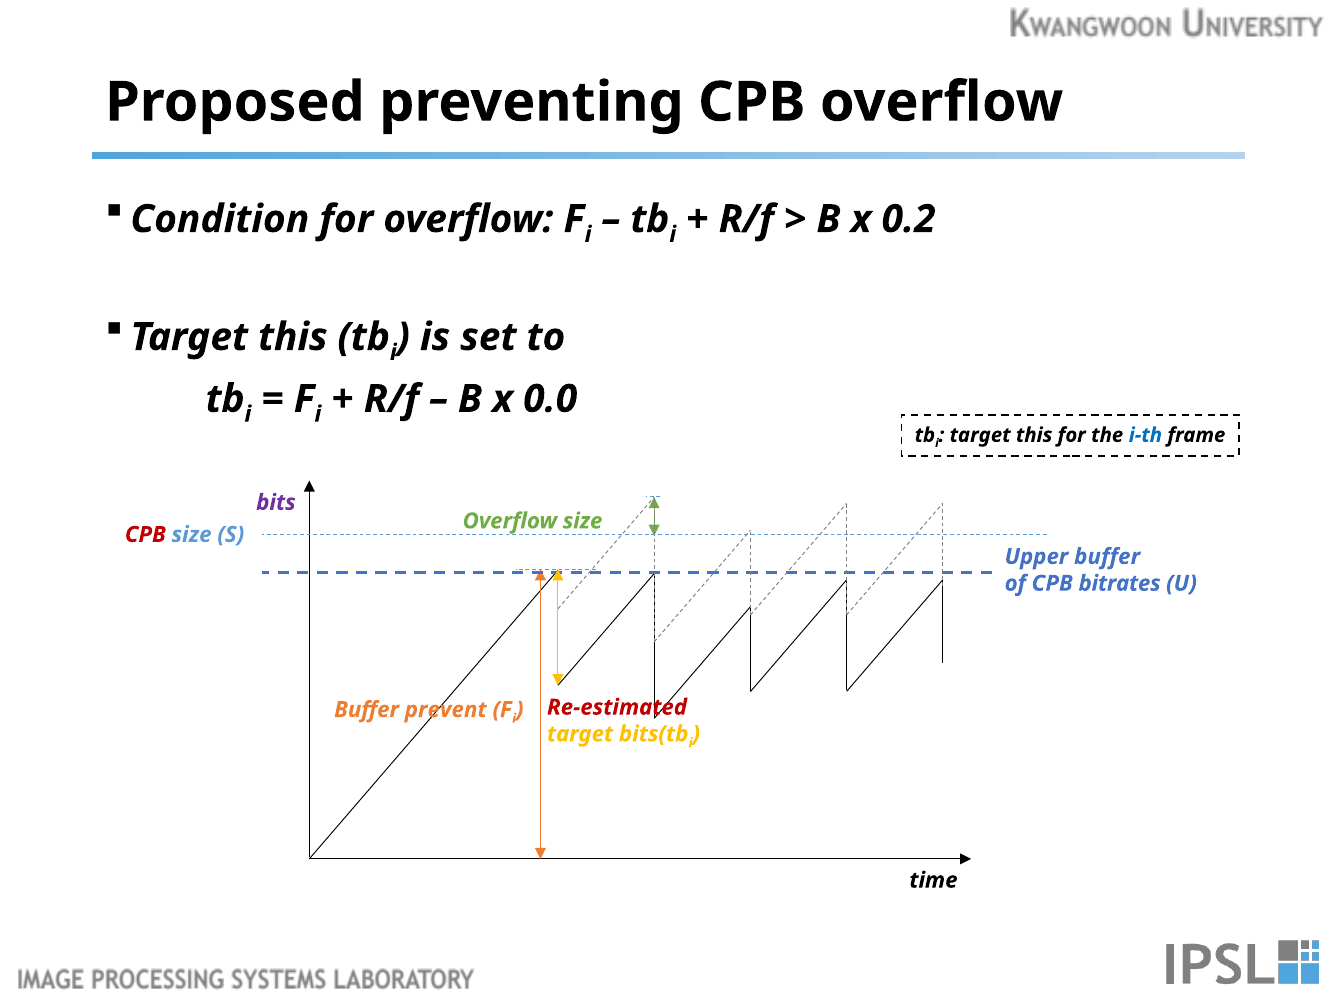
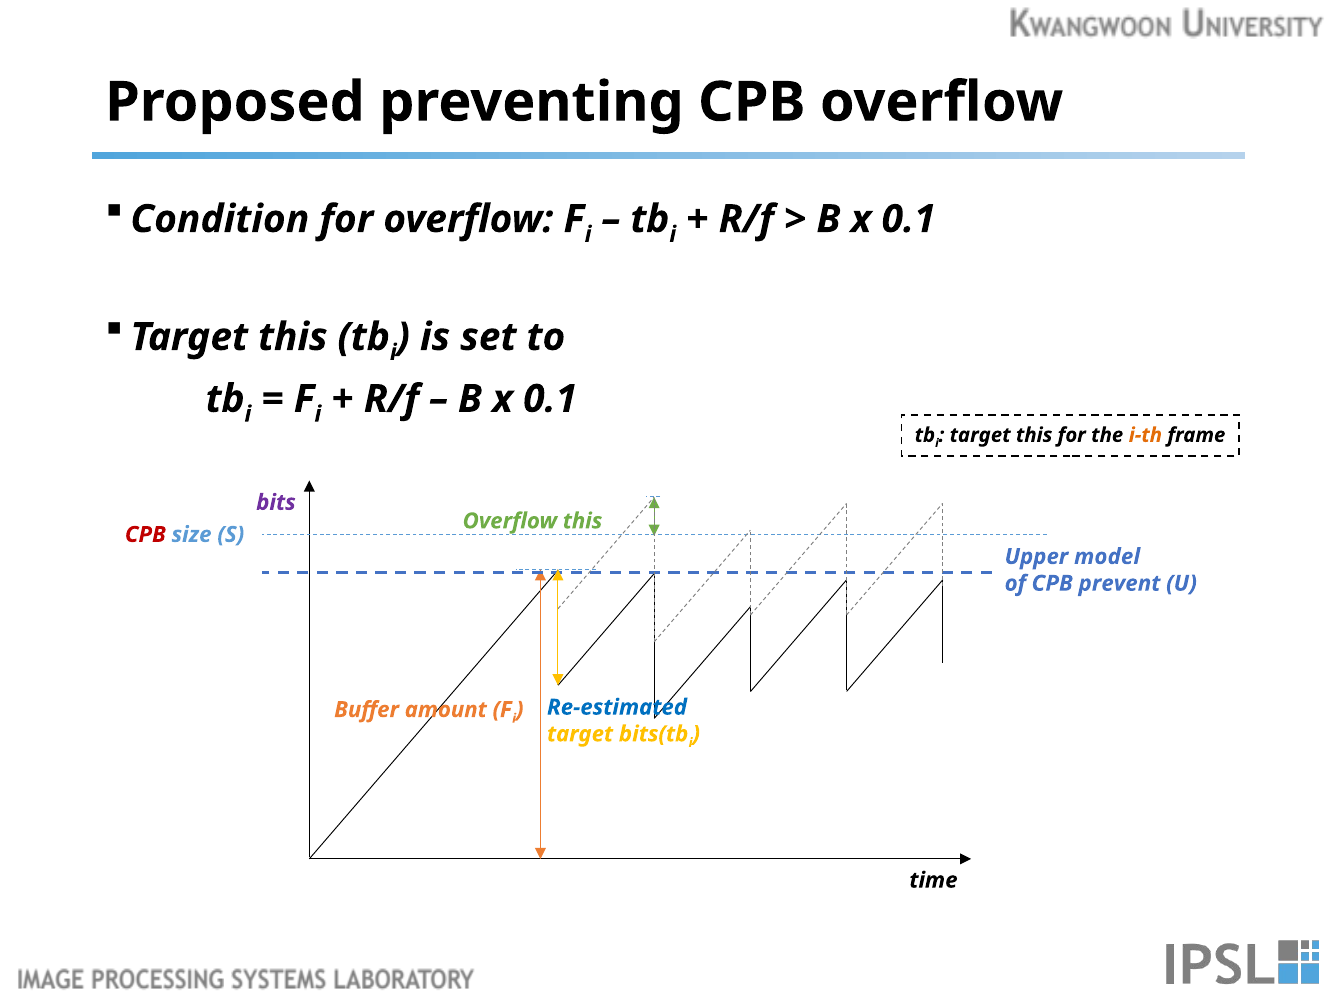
0.2 at (909, 219): 0.2 -> 0.1
0.0 at (550, 399): 0.0 -> 0.1
i-th colour: blue -> orange
Overflow size: size -> this
Upper buffer: buffer -> model
bitrates: bitrates -> prevent
Re-estimated colour: red -> blue
prevent: prevent -> amount
